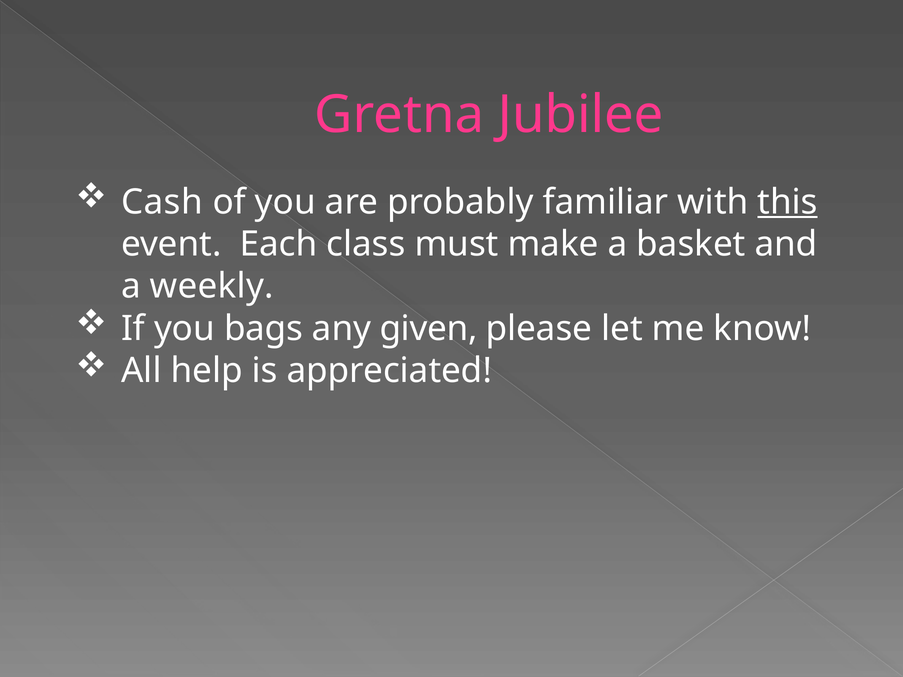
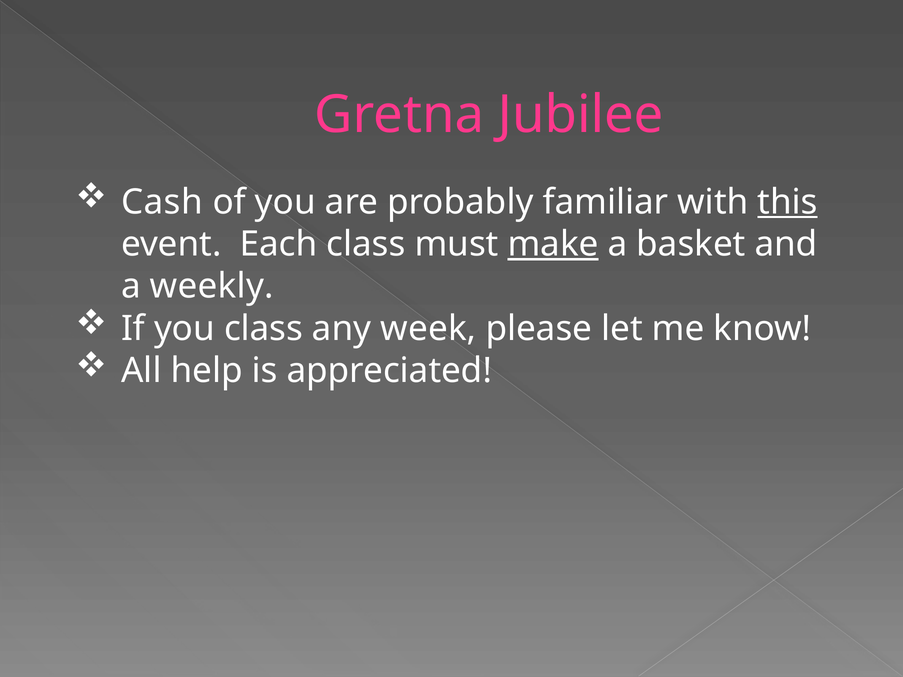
make underline: none -> present
you bags: bags -> class
given: given -> week
